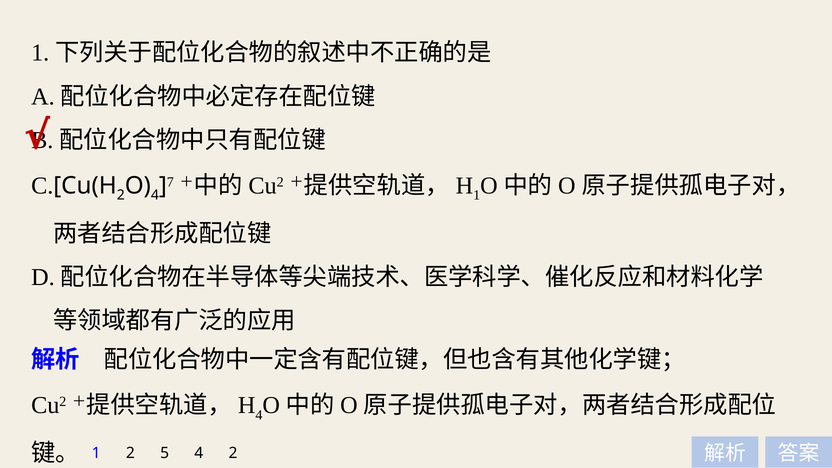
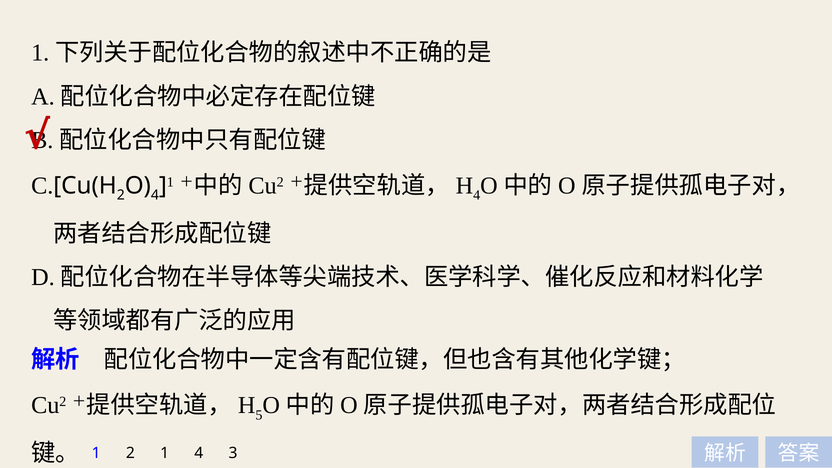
7 at (170, 182): 7 -> 1
1 at (477, 195): 1 -> 4
4 at (259, 415): 4 -> 5
2 5: 5 -> 1
4 2: 2 -> 3
